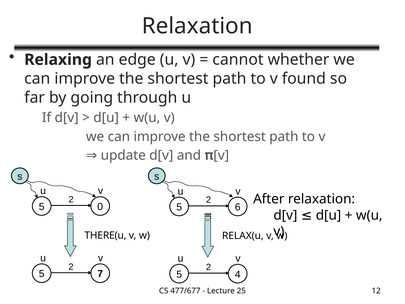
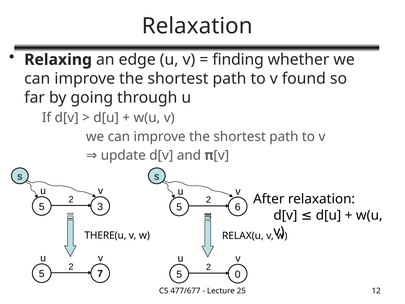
cannot: cannot -> finding
0: 0 -> 3
4: 4 -> 0
